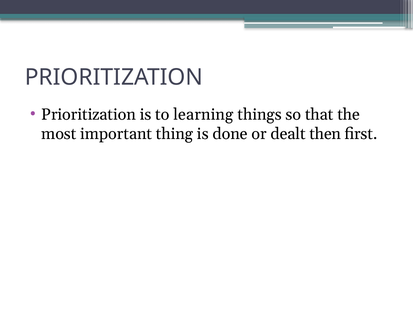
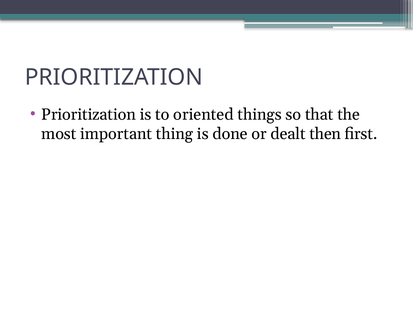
learning: learning -> oriented
